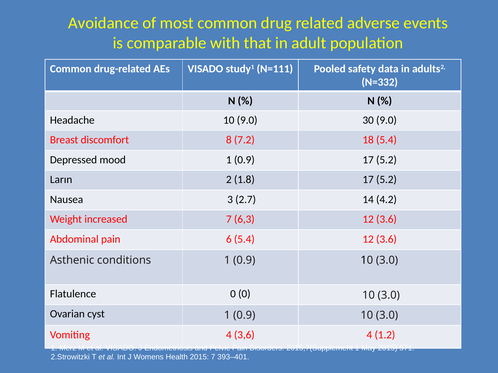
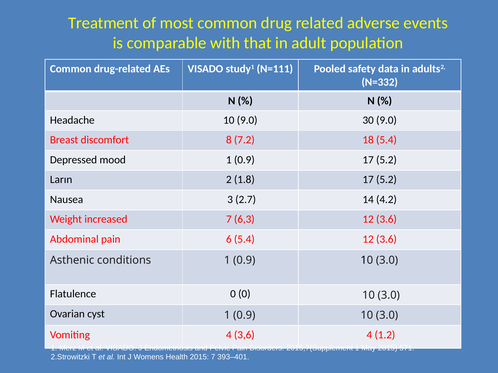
Avoidance: Avoidance -> Treatment
